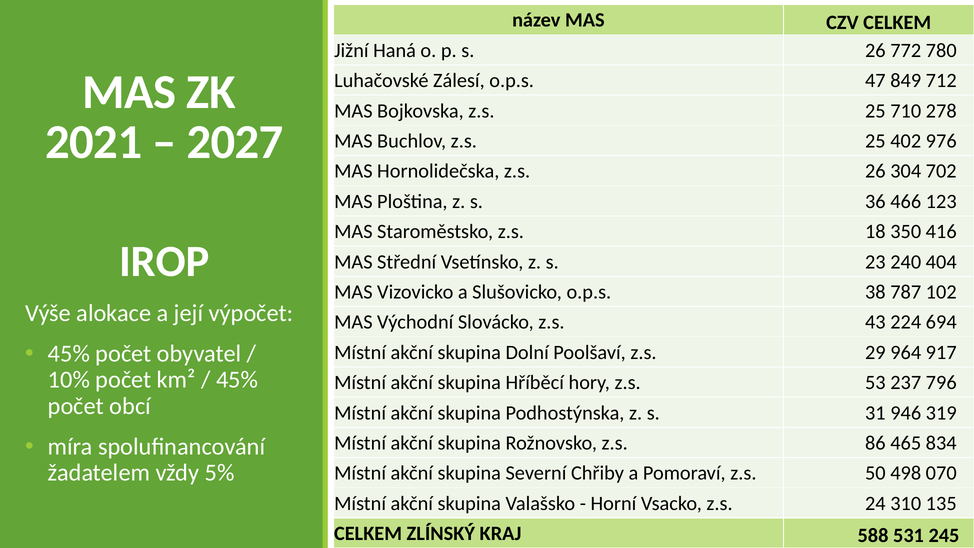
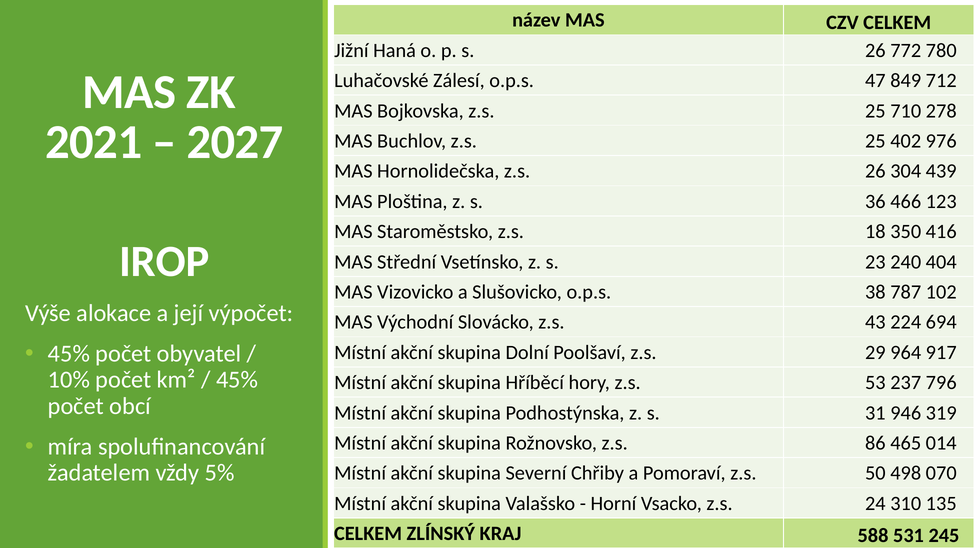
702: 702 -> 439
834: 834 -> 014
